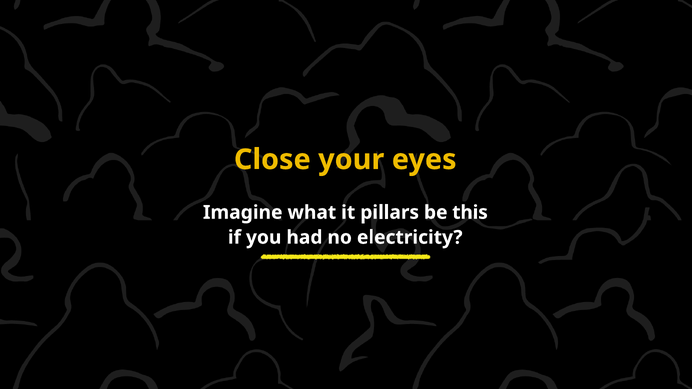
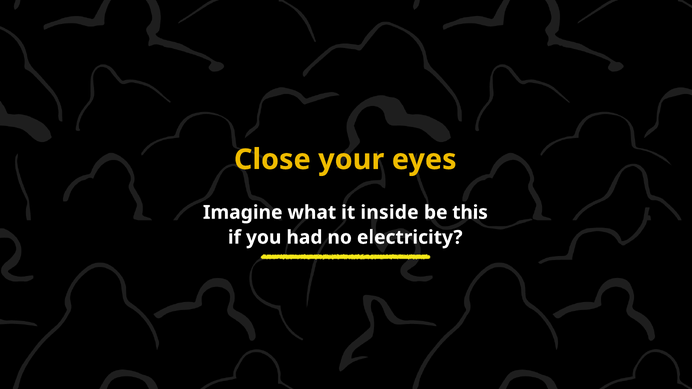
pillars: pillars -> inside
